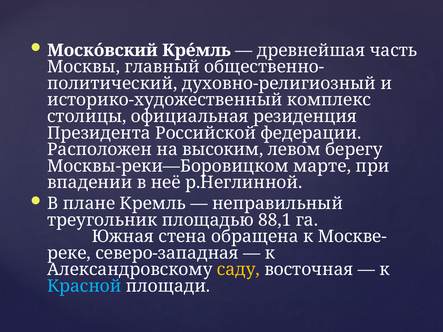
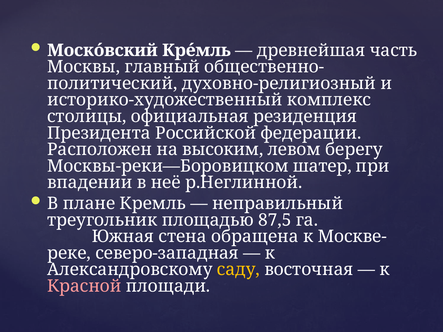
марте: марте -> шатер
88,1: 88,1 -> 87,5
Красной colour: light blue -> pink
